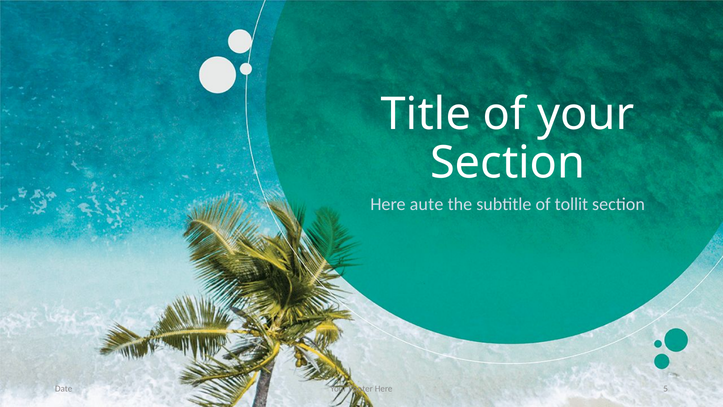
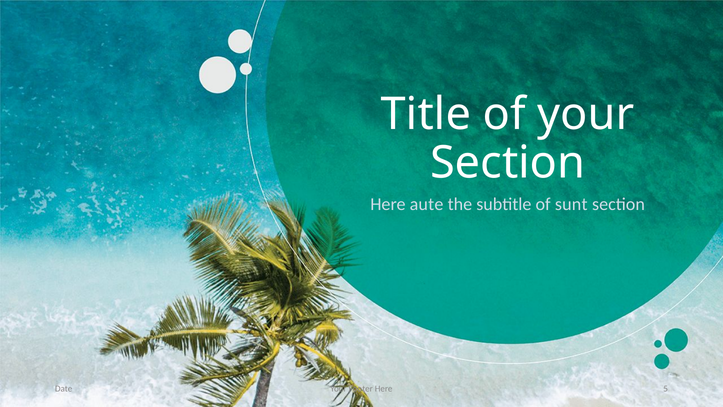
tollit: tollit -> sunt
